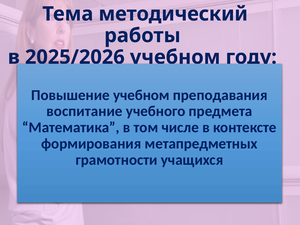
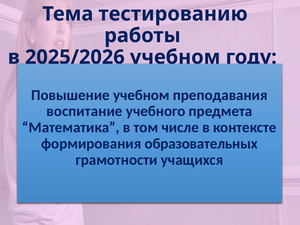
методический: методический -> тестированию
метапредметных: метапредметных -> образовательных
